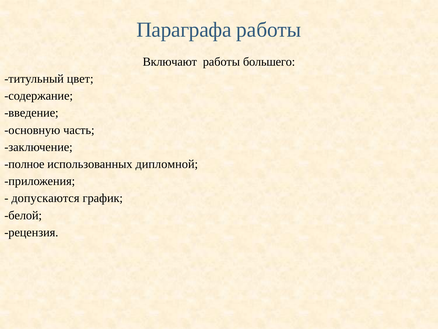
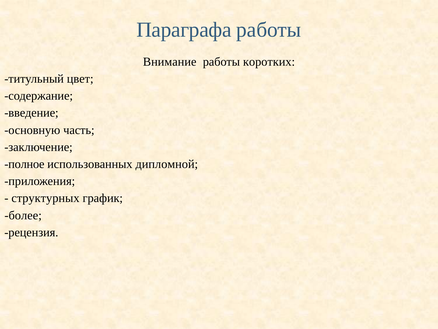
Включают: Включают -> Внимание
большего: большего -> коротких
допускаются: допускаются -> структурных
белой: белой -> более
